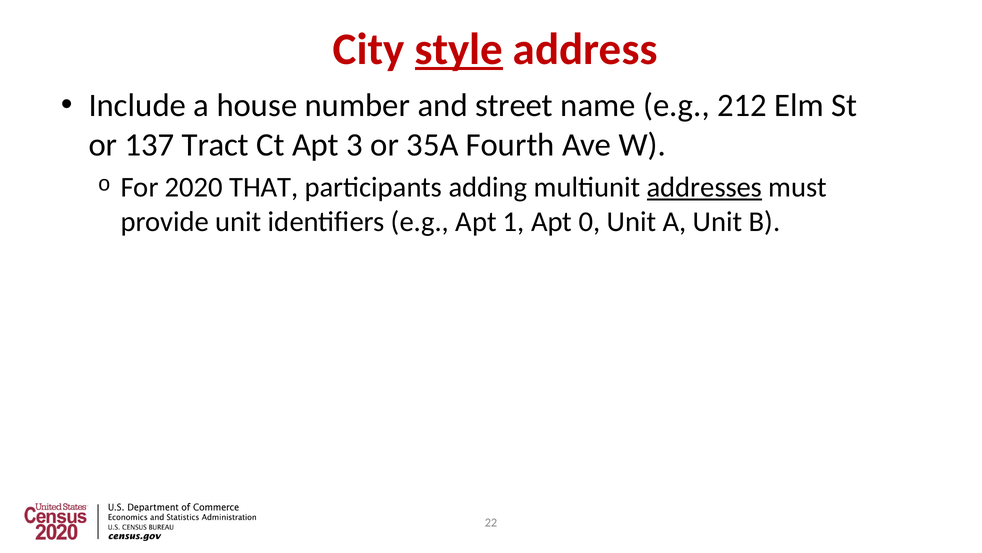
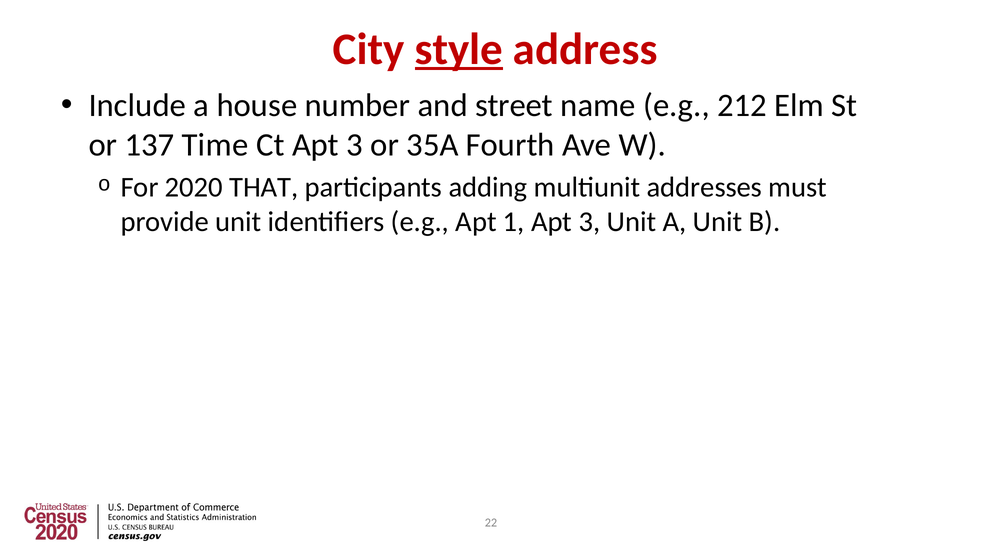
Tract: Tract -> Time
addresses underline: present -> none
1 Apt 0: 0 -> 3
